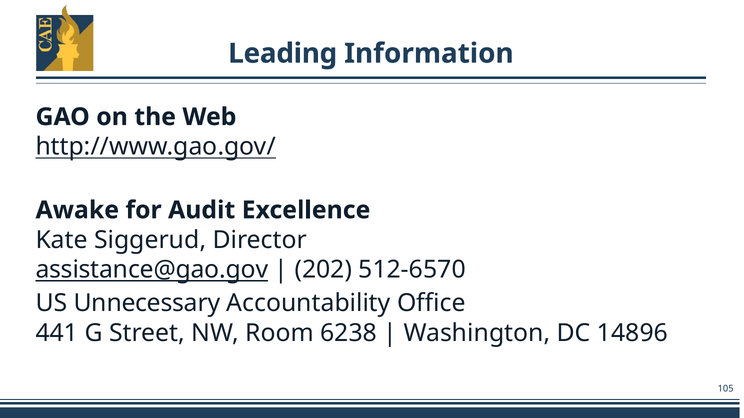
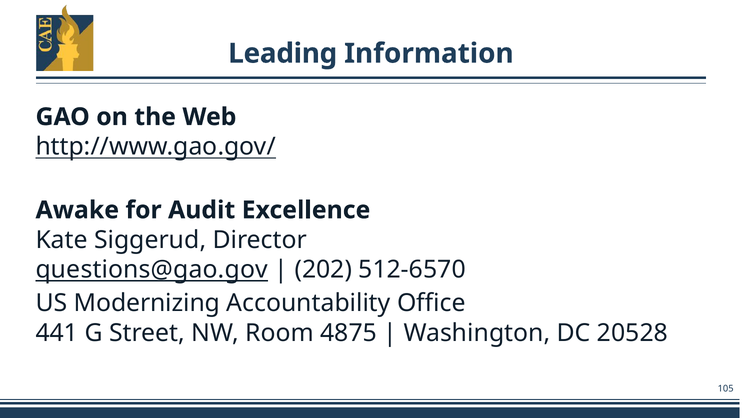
assistance@gao.gov: assistance@gao.gov -> questions@gao.gov
Unnecessary: Unnecessary -> Modernizing
6238: 6238 -> 4875
14896: 14896 -> 20528
